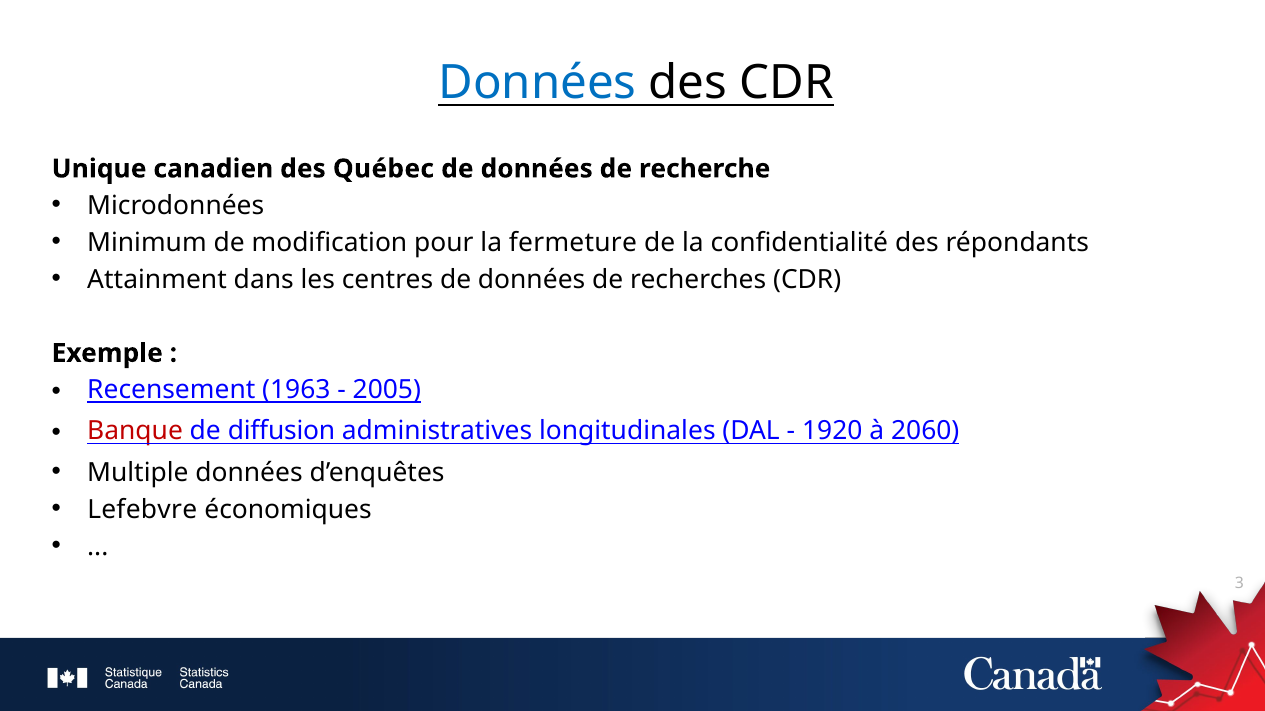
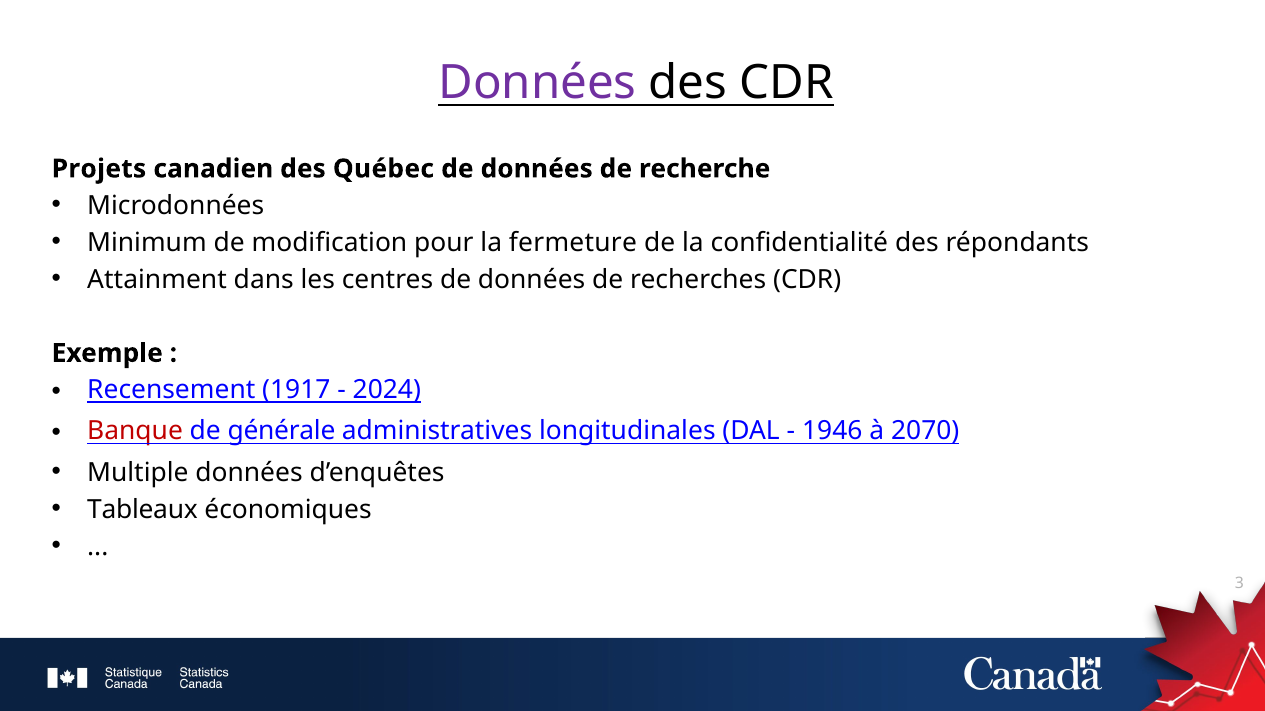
Données at (537, 83) colour: blue -> purple
Unique: Unique -> Projets
1963: 1963 -> 1917
2005: 2005 -> 2024
diffusion: diffusion -> générale
1920: 1920 -> 1946
2060: 2060 -> 2070
Lefebvre: Lefebvre -> Tableaux
